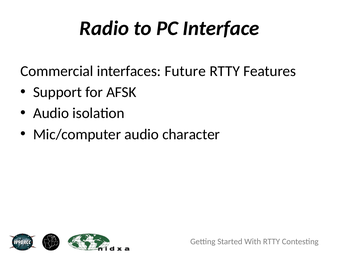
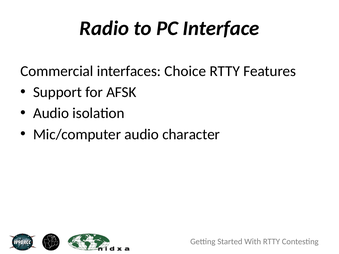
Future: Future -> Choice
